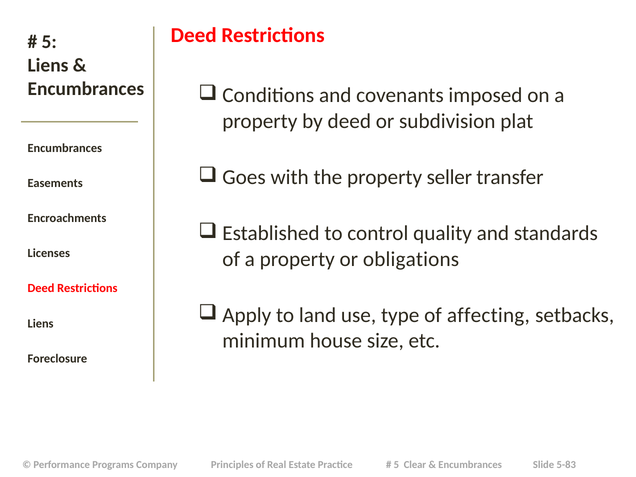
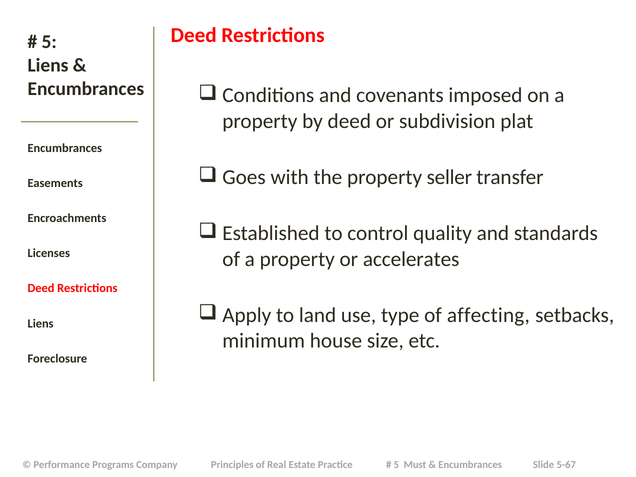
obligations: obligations -> accelerates
Clear: Clear -> Must
5-83: 5-83 -> 5-67
